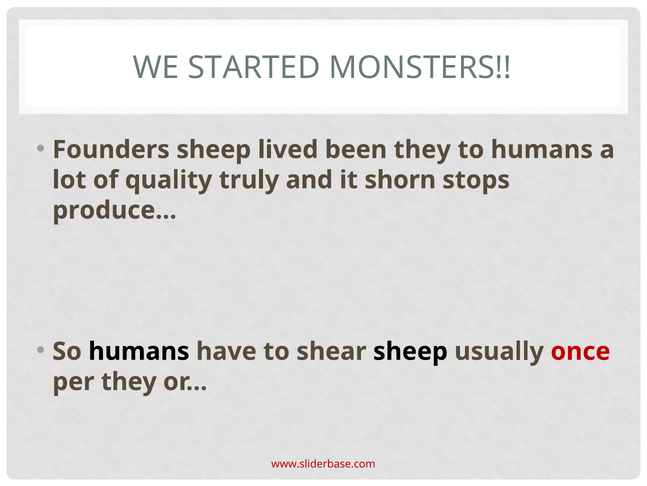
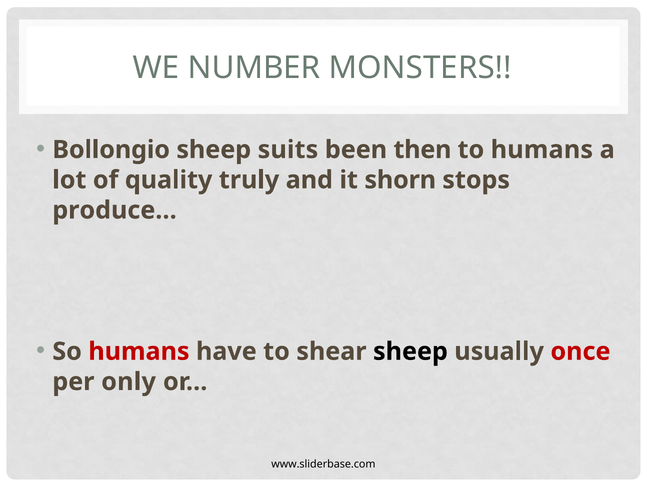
STARTED: STARTED -> NUMBER
Founders: Founders -> Bollongio
lived: lived -> suits
been they: they -> then
humans at (139, 351) colour: black -> red
per they: they -> only
www.sliderbase.com colour: red -> black
